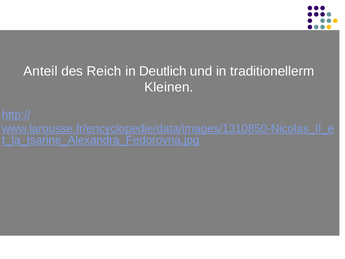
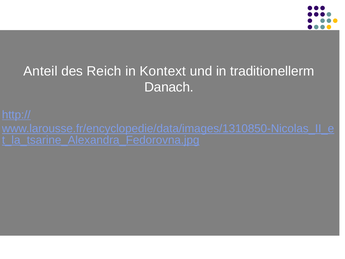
Deutlich: Deutlich -> Kontext
Kleinen: Kleinen -> Danach
